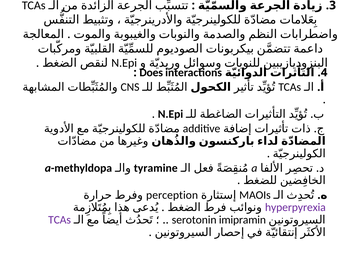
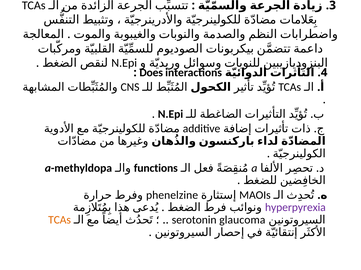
tyramine: tyramine -> functions
perception: perception -> phenelzine
TCAs at (60, 220) colour: purple -> orange
imipramin: imipramin -> glaucoma
